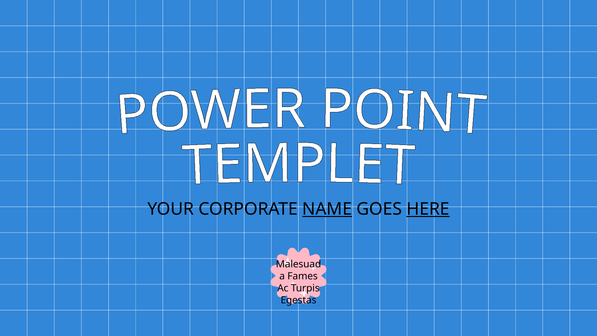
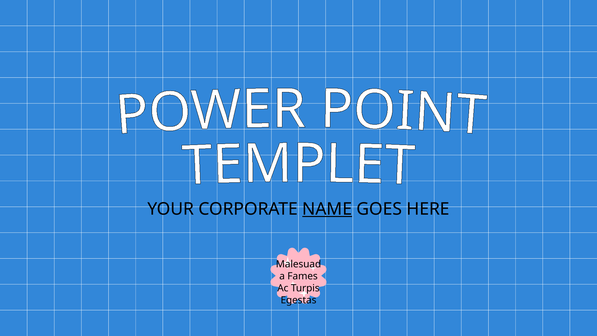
HERE underline: present -> none
